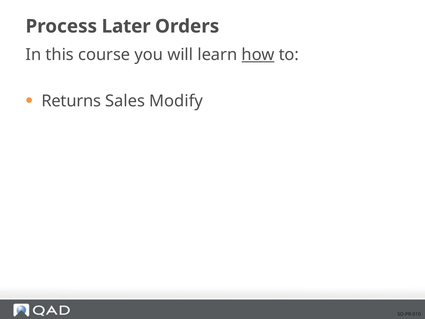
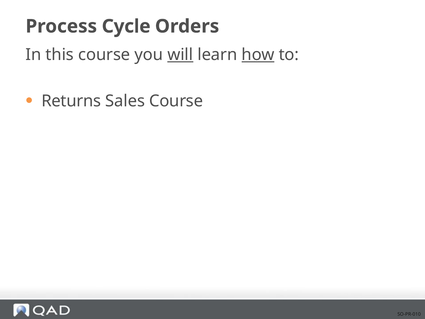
Later: Later -> Cycle
will underline: none -> present
Sales Modify: Modify -> Course
